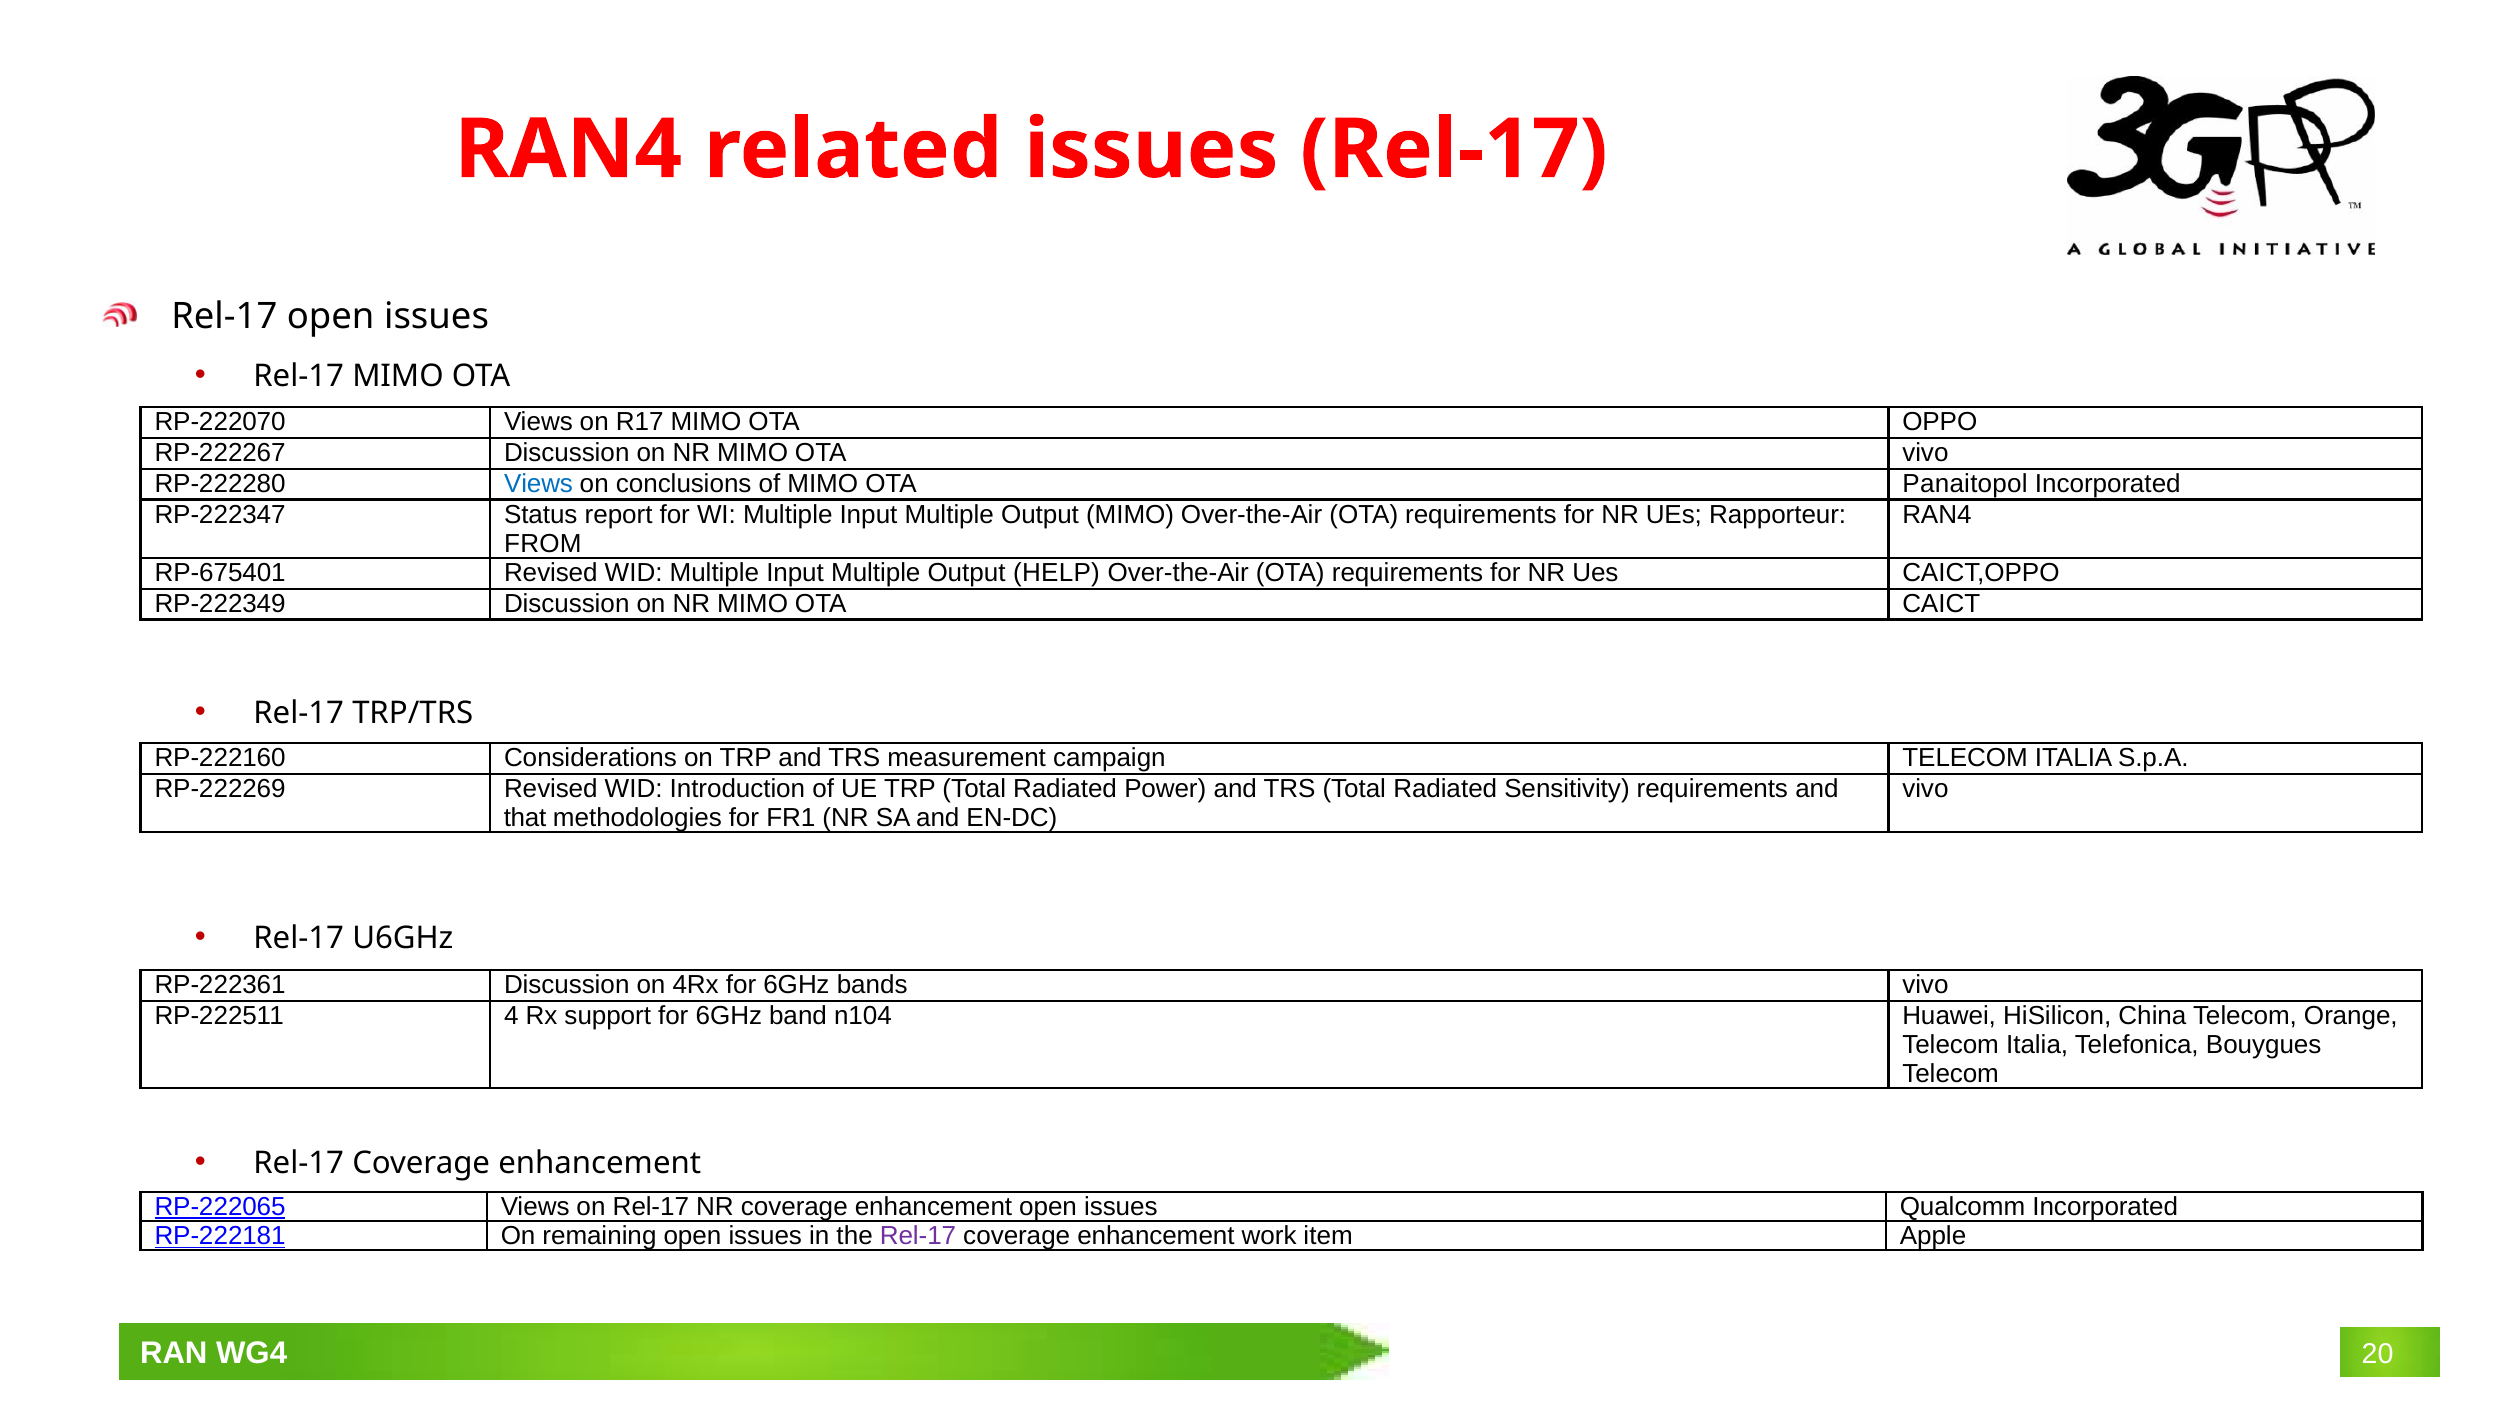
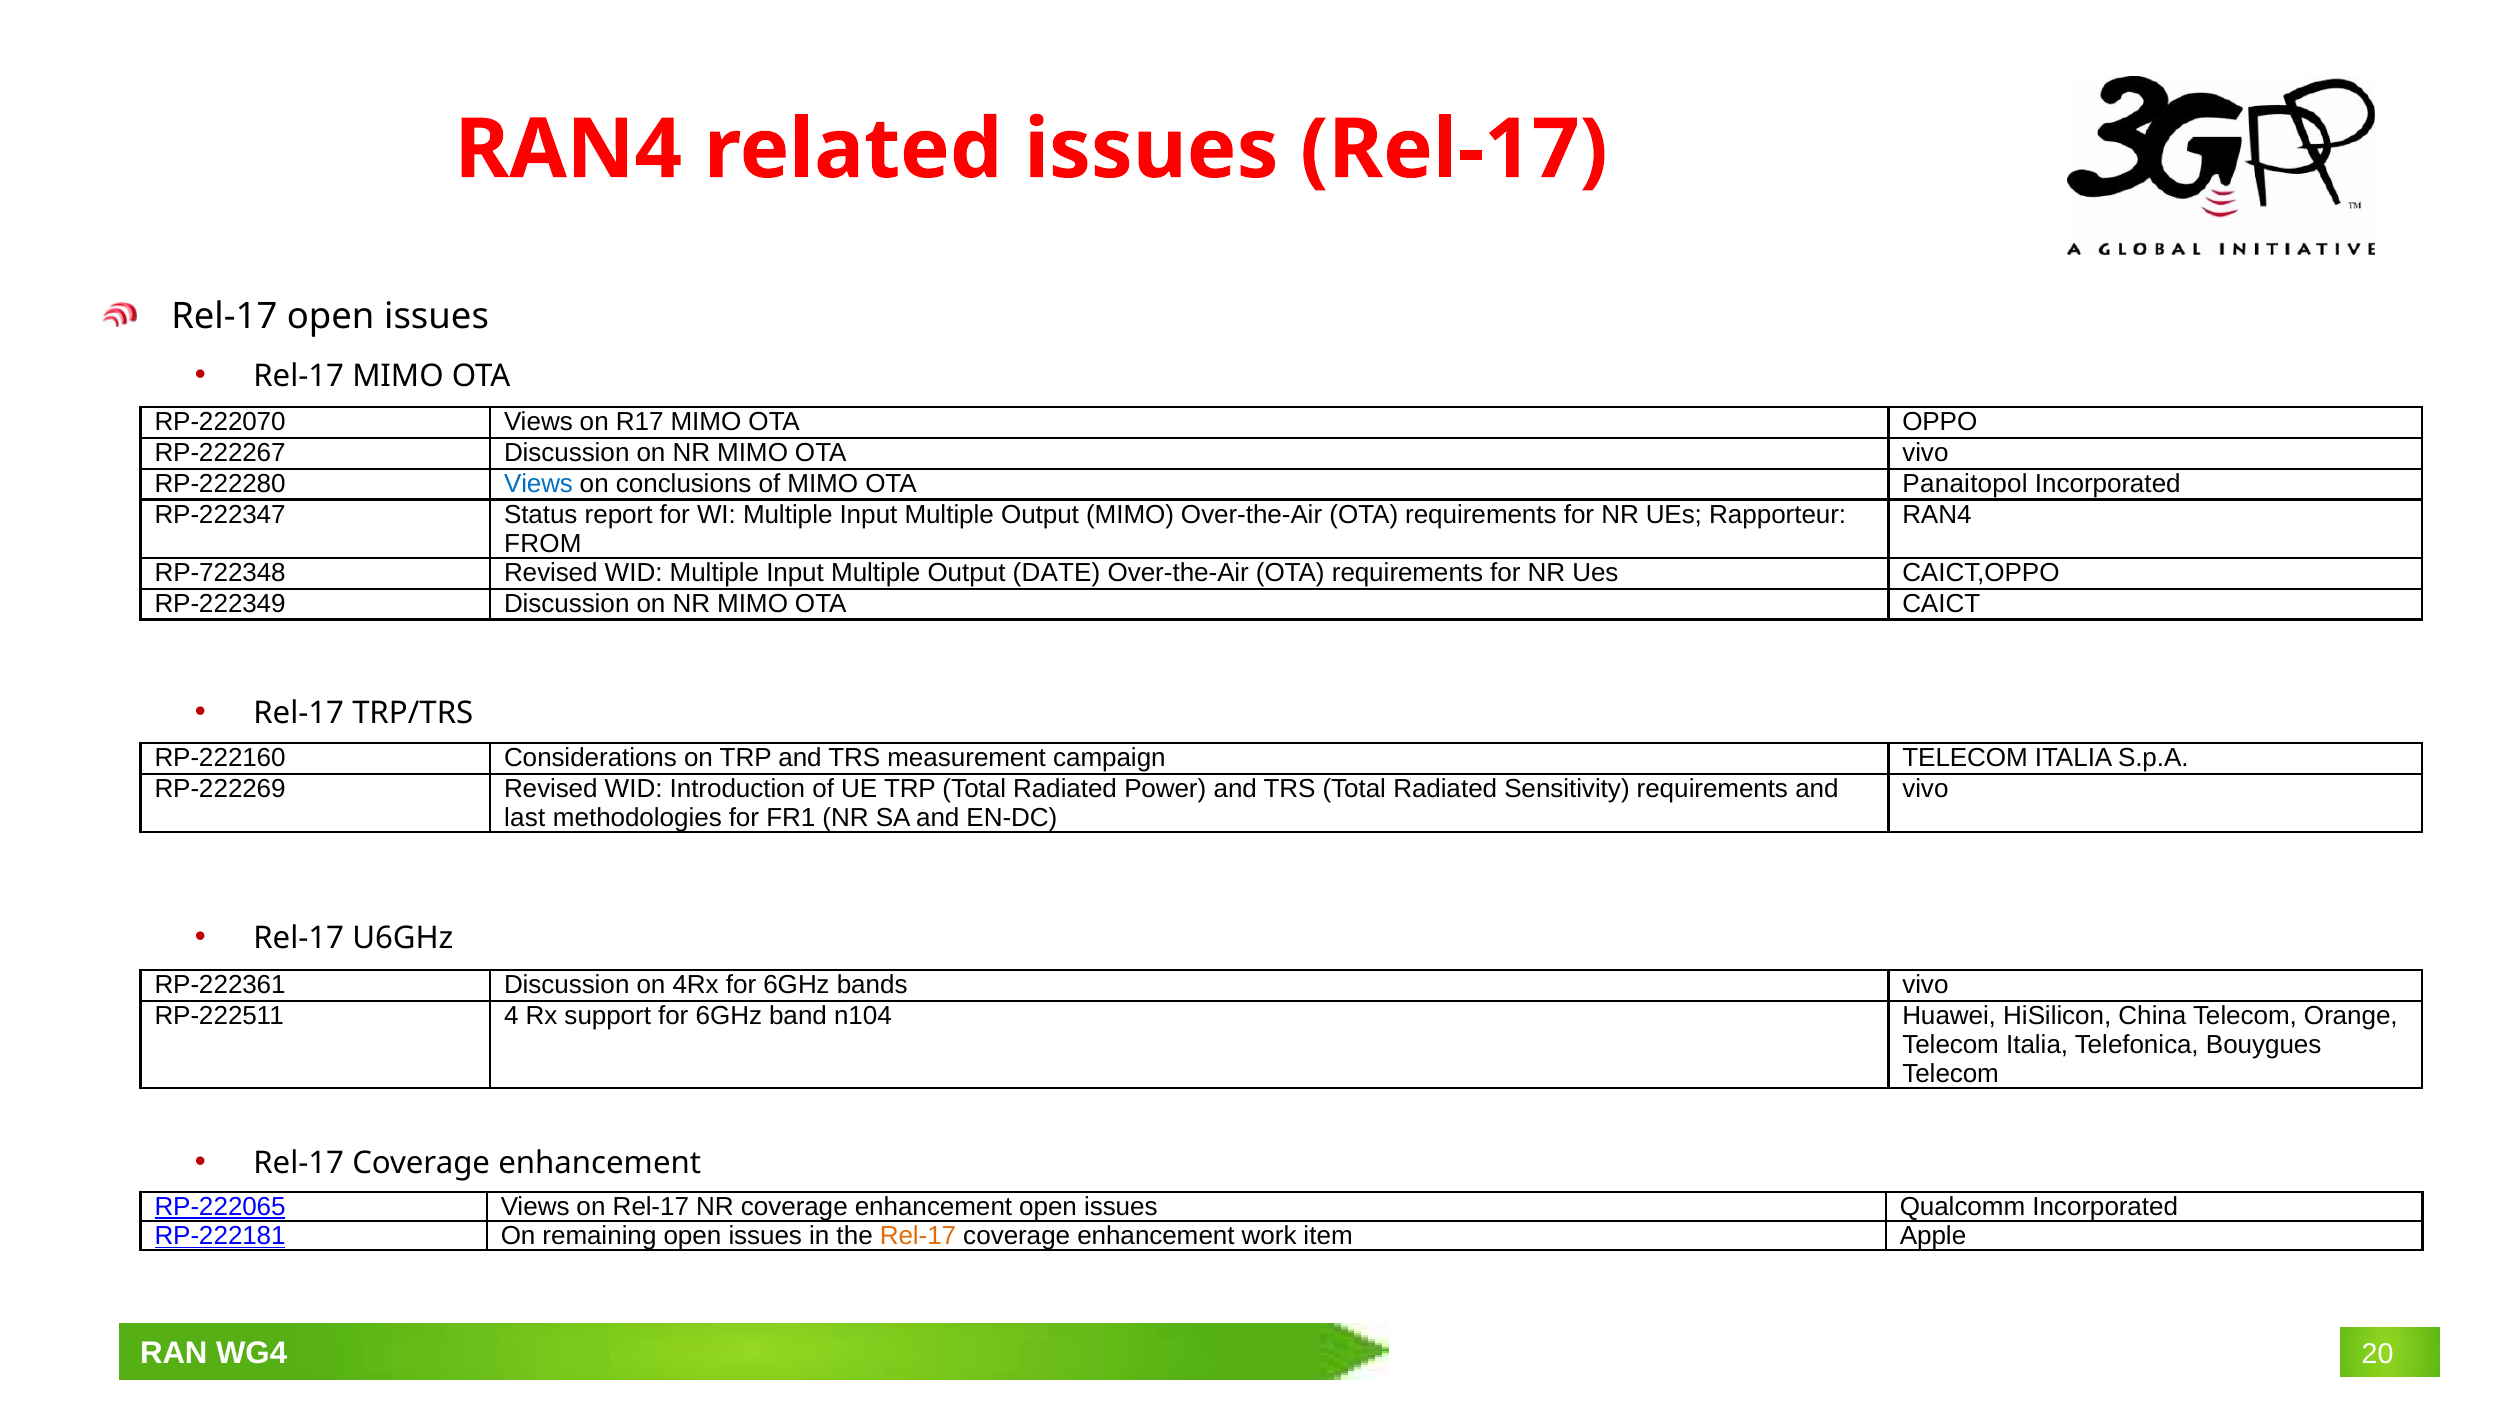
RP-675401: RP-675401 -> RP-722348
HELP: HELP -> DATE
that: that -> last
Rel-17 at (918, 1235) colour: purple -> orange
